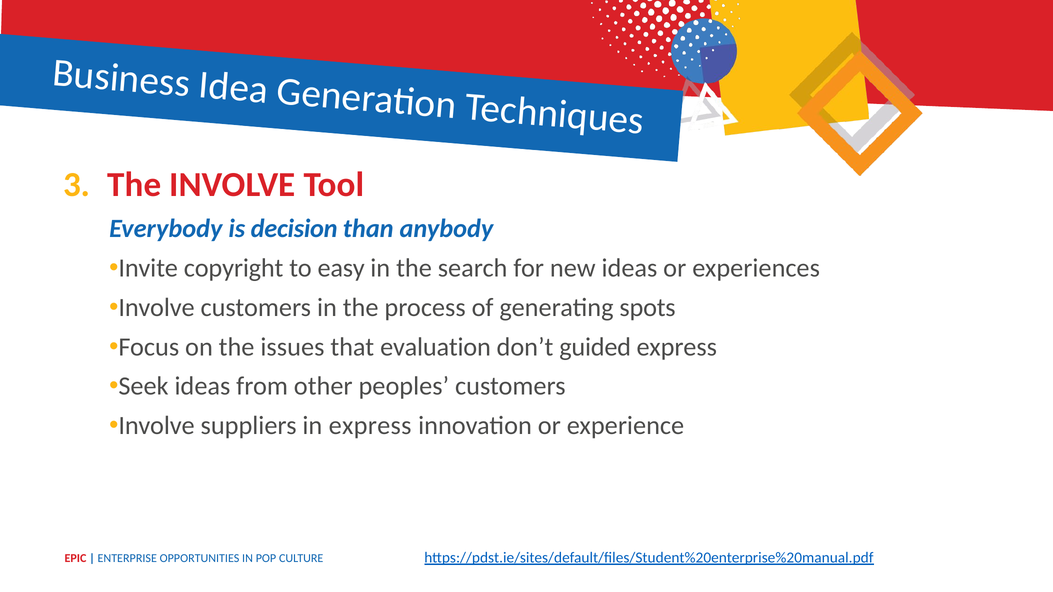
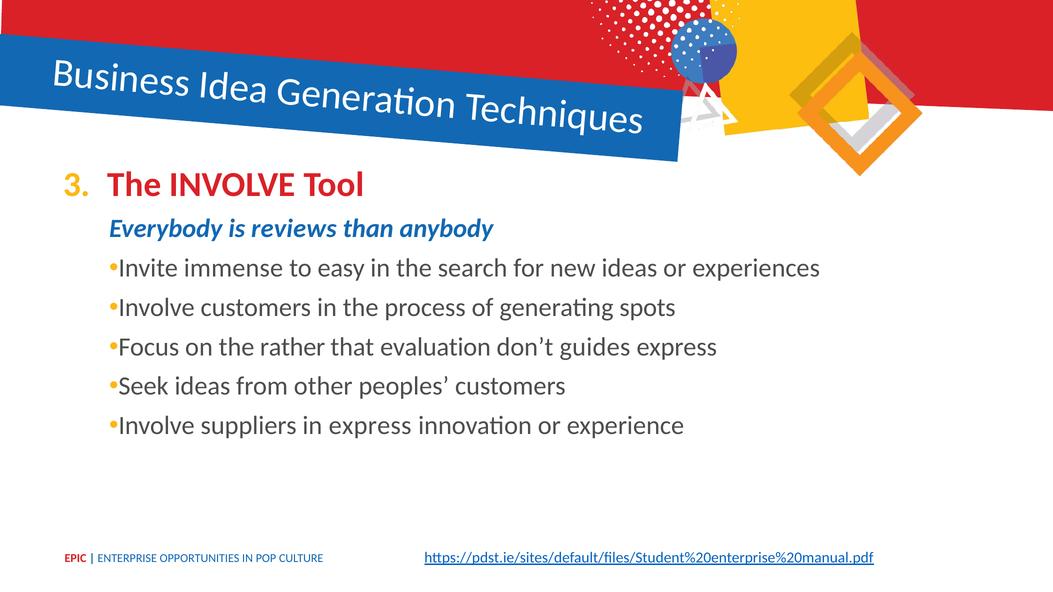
decision: decision -> reviews
copyright: copyright -> immense
issues: issues -> rather
guided: guided -> guides
